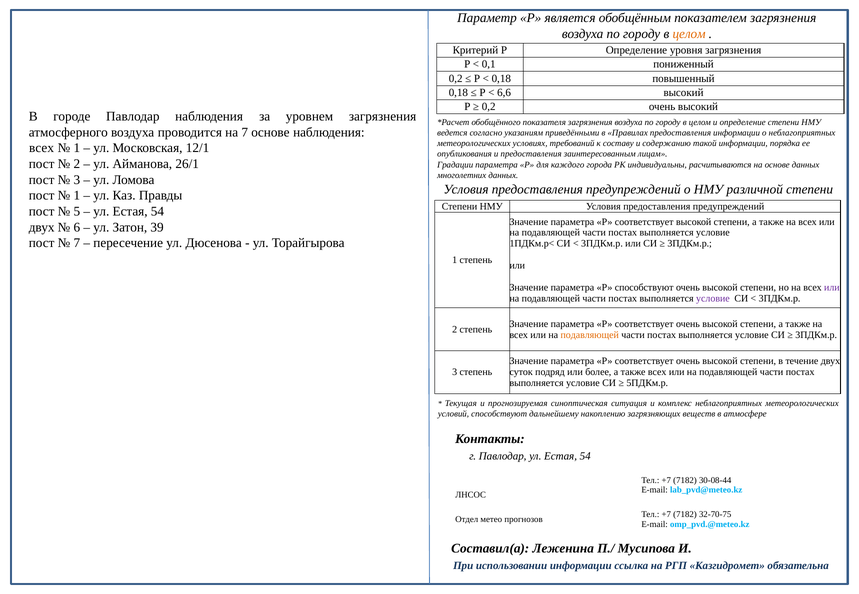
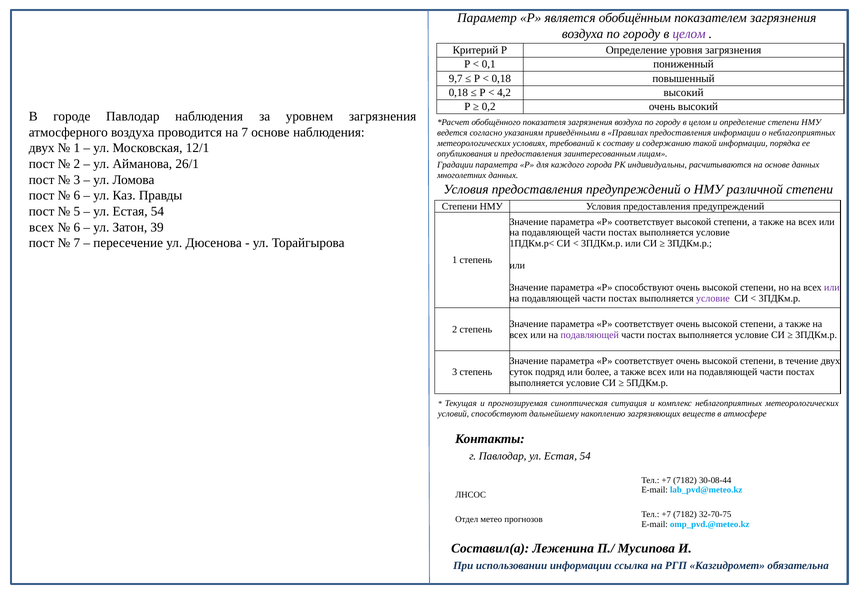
целом at (689, 34) colour: orange -> purple
0,2 at (456, 78): 0,2 -> 9,7
6,6: 6,6 -> 4,2
всех at (42, 148): всех -> двух
1 at (77, 196): 1 -> 6
двух at (42, 227): двух -> всех
подавляющей at (590, 335) colour: orange -> purple
